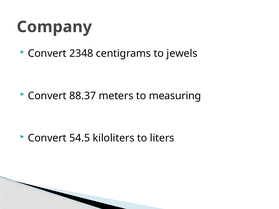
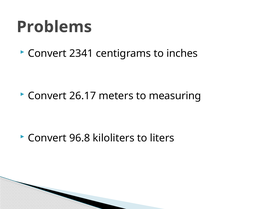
Company: Company -> Problems
2348: 2348 -> 2341
jewels: jewels -> inches
88.37: 88.37 -> 26.17
54.5: 54.5 -> 96.8
